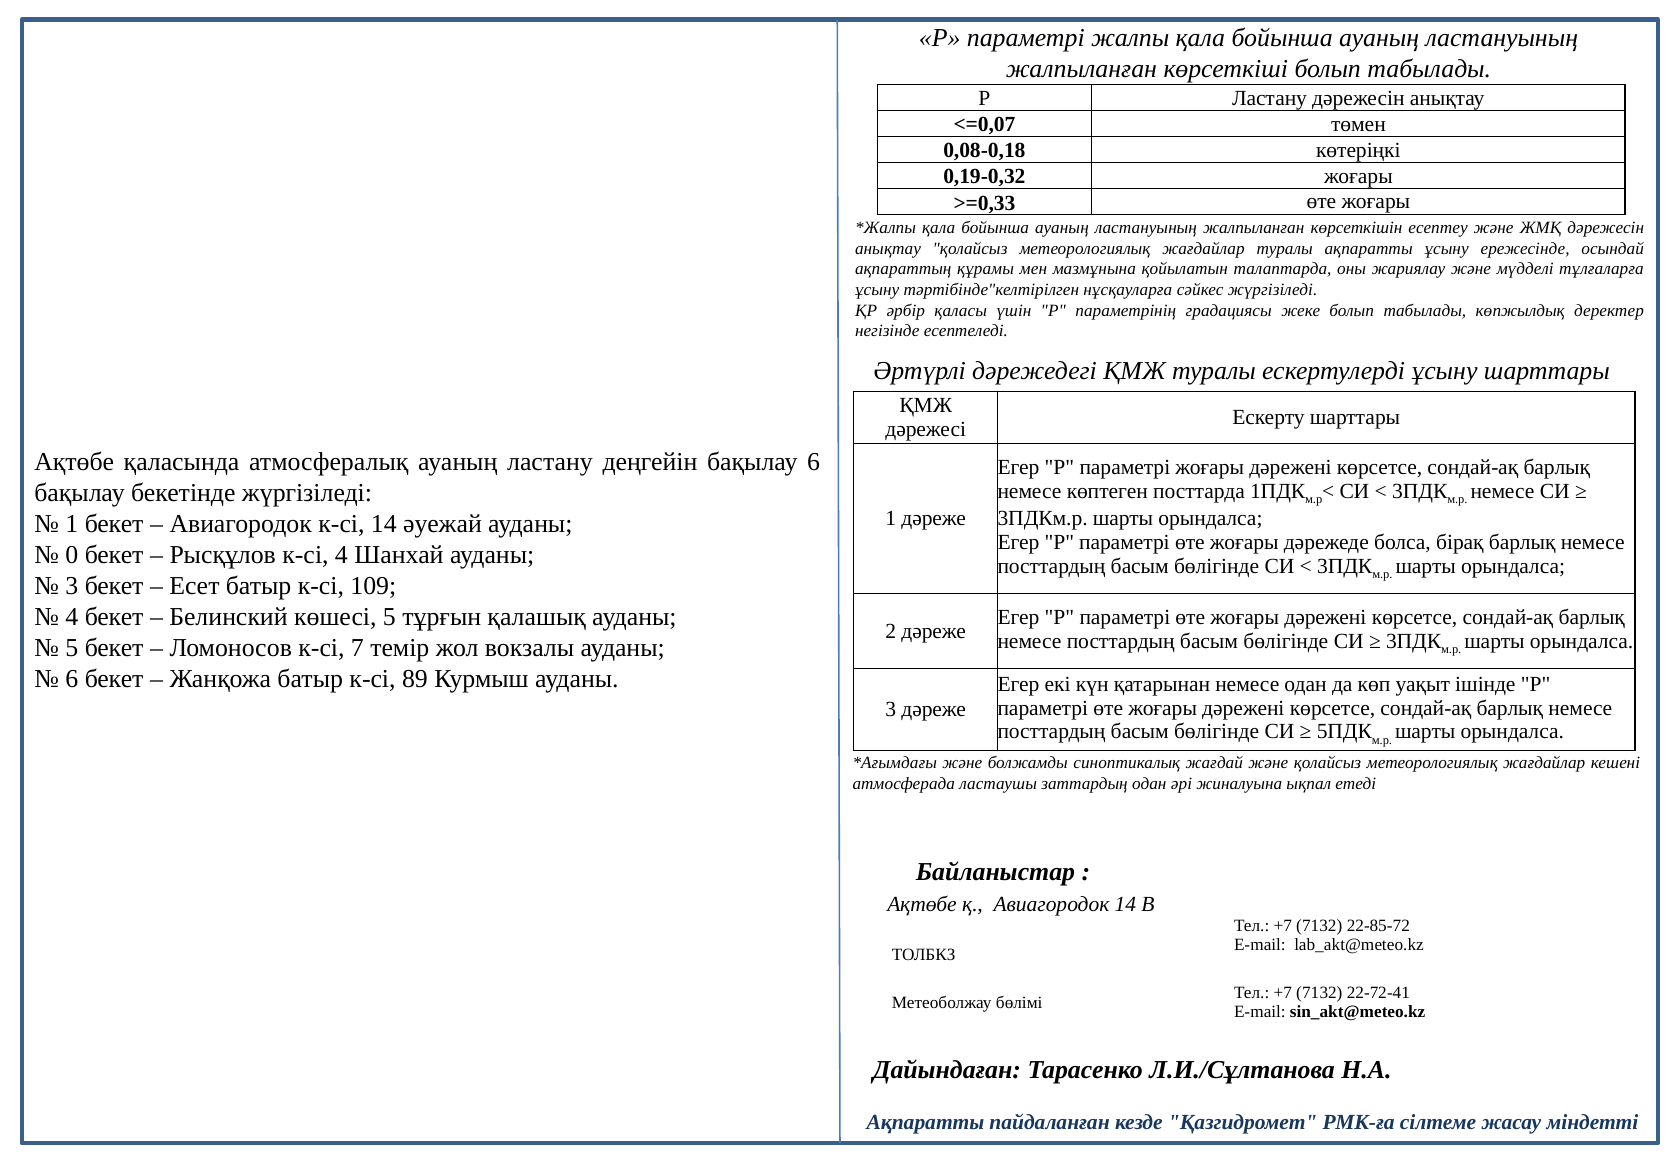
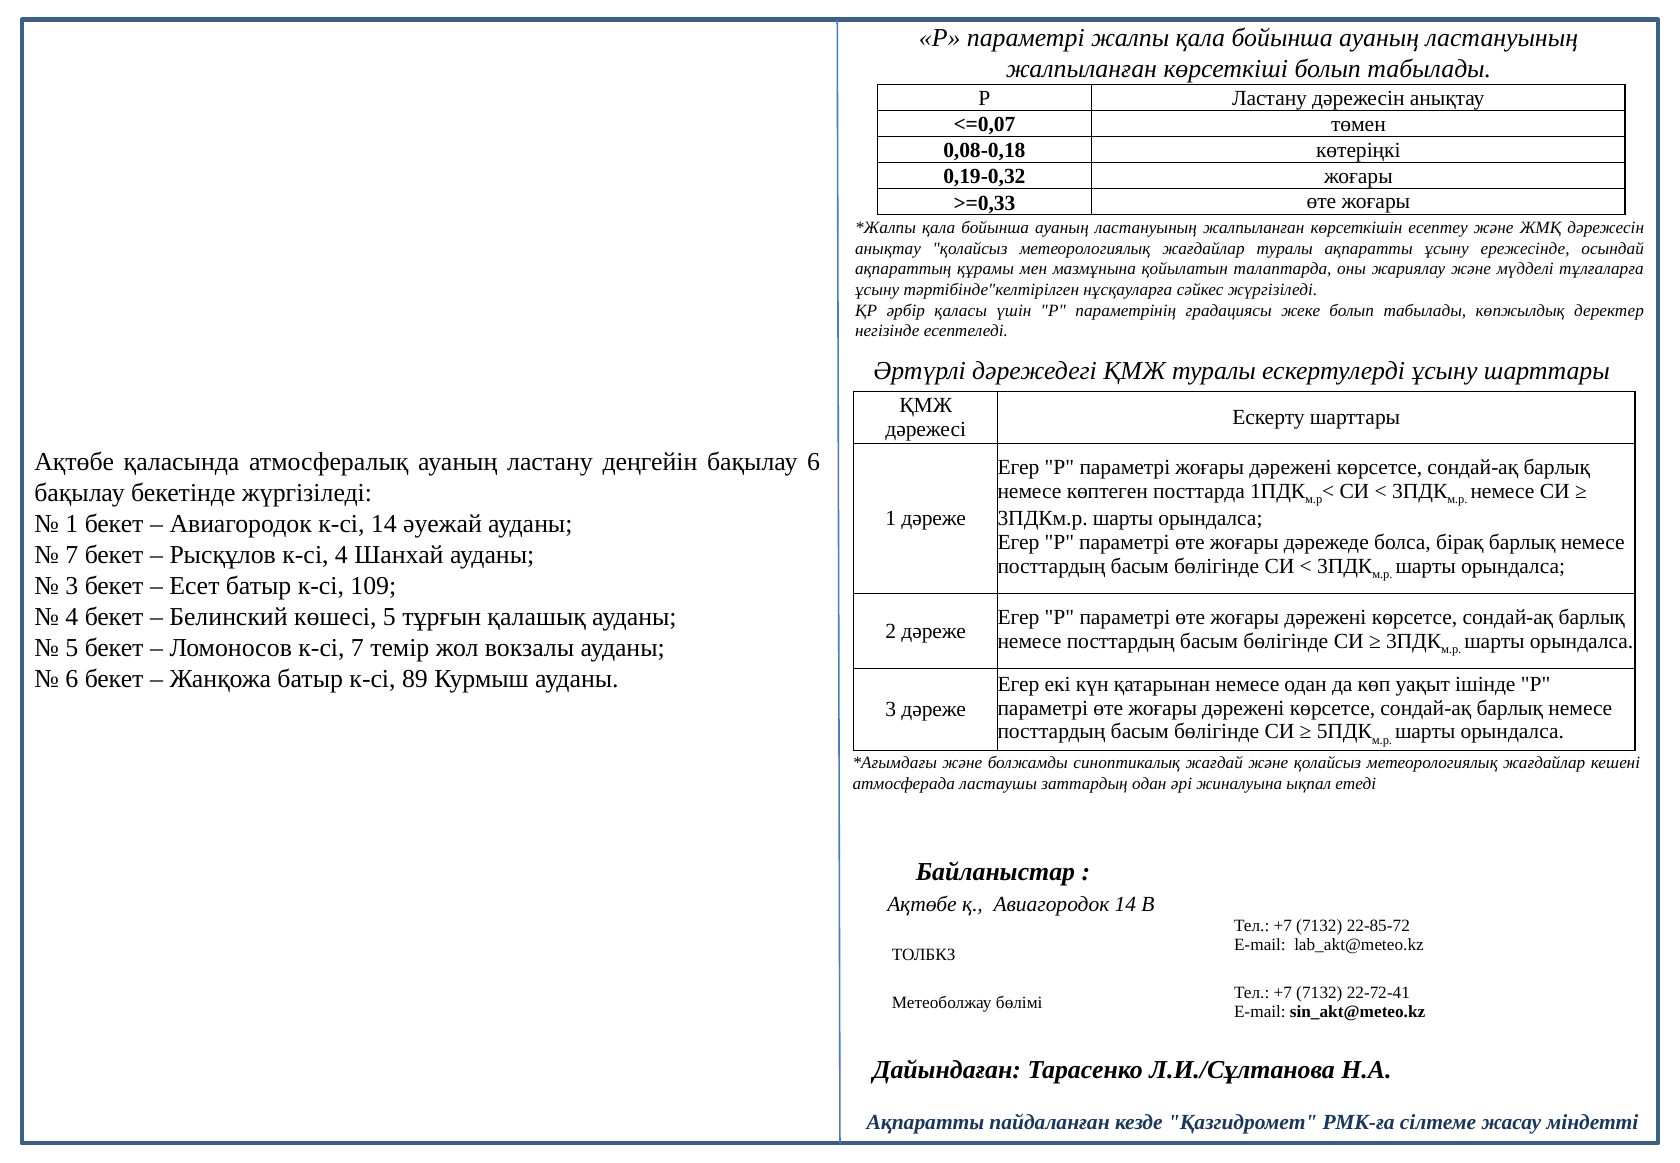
0 at (72, 555): 0 -> 7
